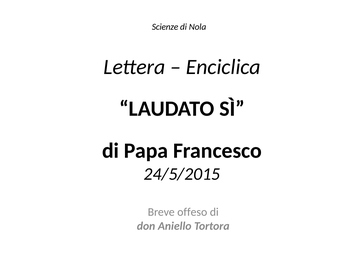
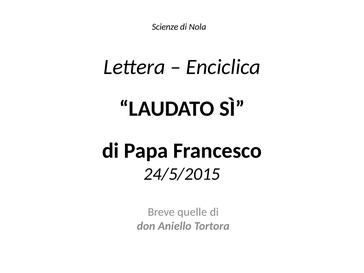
offeso: offeso -> quelle
